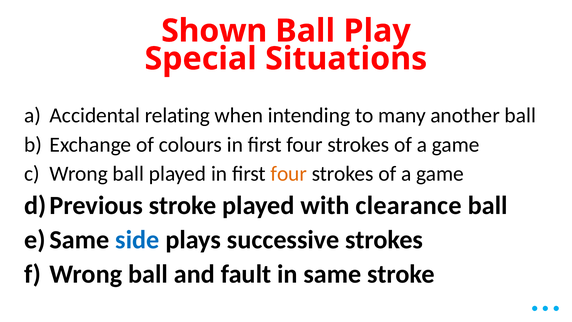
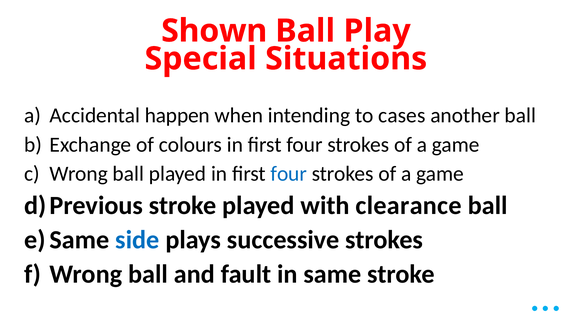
relating: relating -> happen
many: many -> cases
four at (289, 174) colour: orange -> blue
